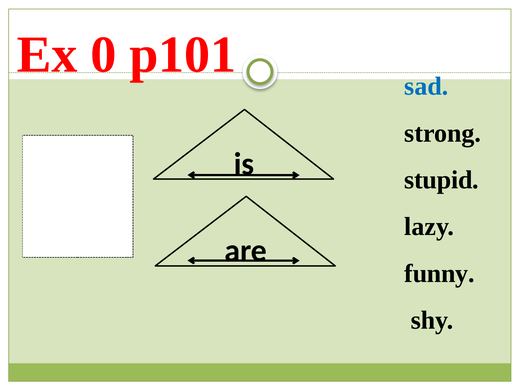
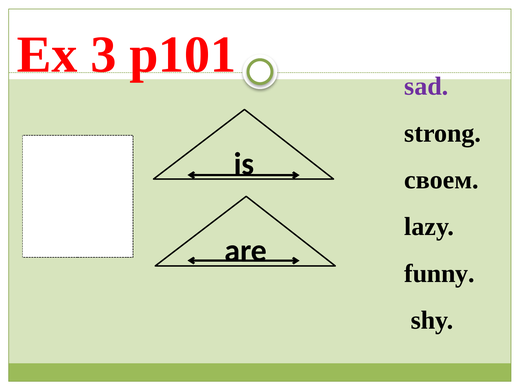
0: 0 -> 3
sad colour: blue -> purple
stupid: stupid -> своем
